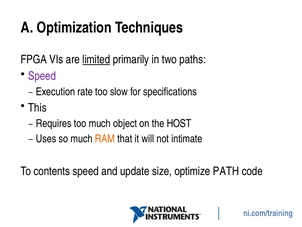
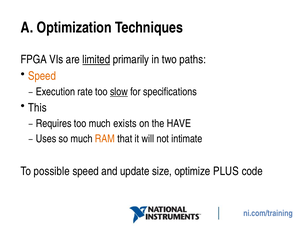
Speed at (42, 76) colour: purple -> orange
slow underline: none -> present
object: object -> exists
HOST: HOST -> HAVE
contents: contents -> possible
PATH: PATH -> PLUS
